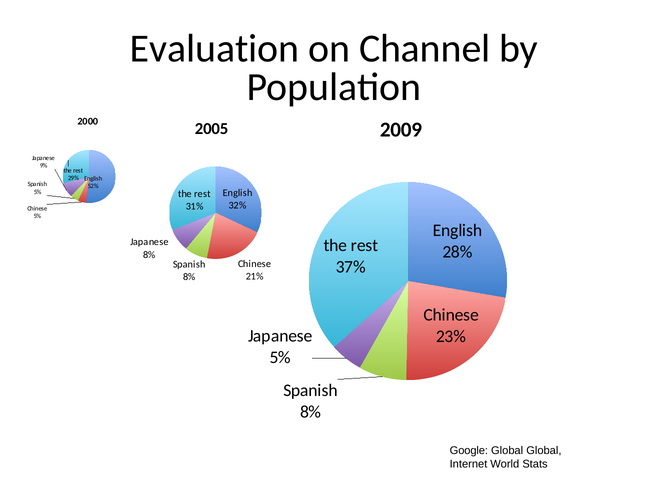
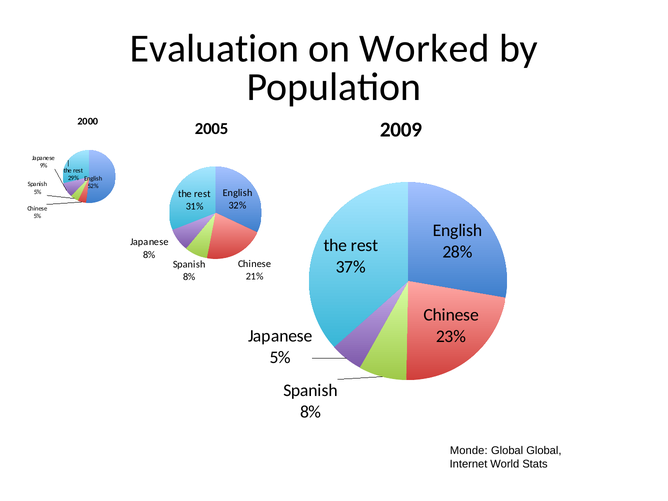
Channel: Channel -> Worked
Google: Google -> Monde
